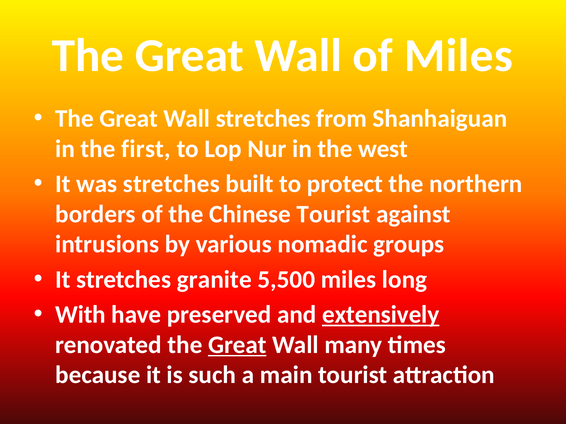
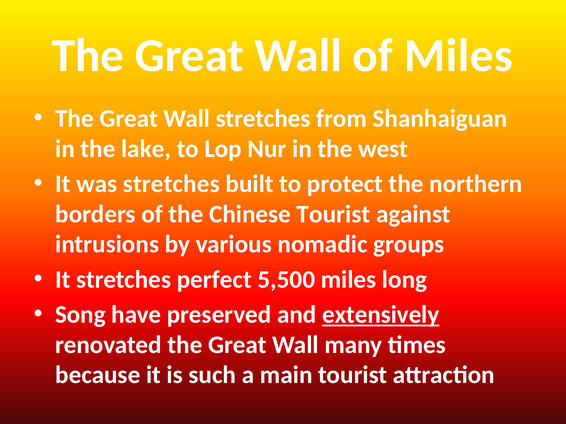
first: first -> lake
granite: granite -> perfect
With: With -> Song
Great at (237, 345) underline: present -> none
